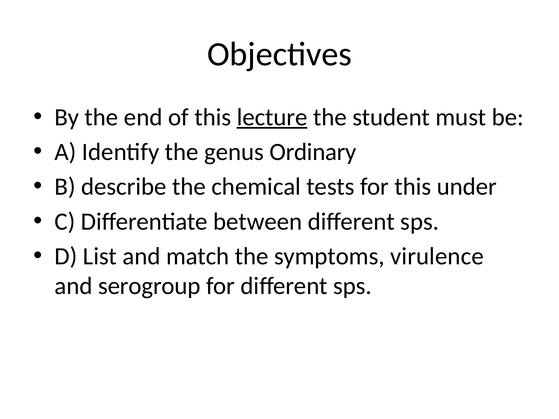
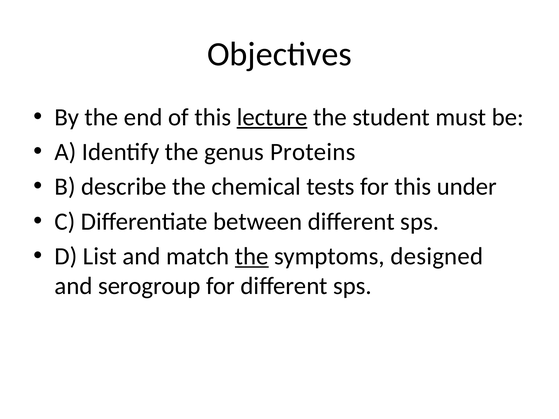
Ordinary: Ordinary -> Proteins
the at (252, 256) underline: none -> present
virulence: virulence -> designed
